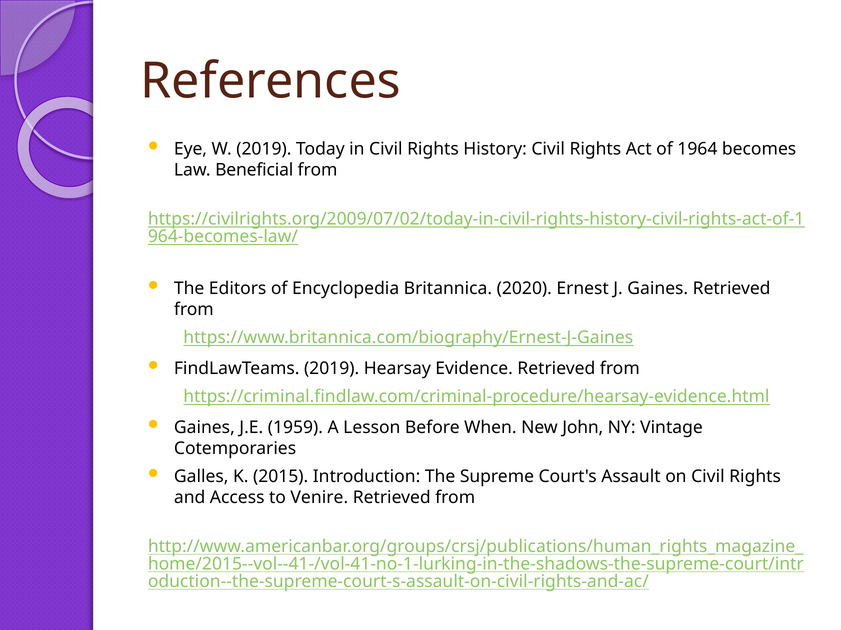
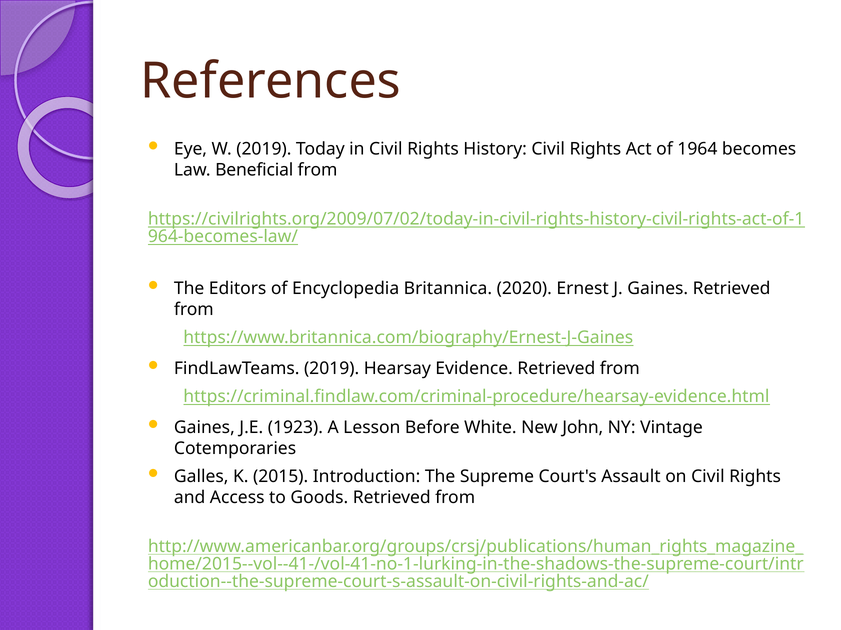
1959: 1959 -> 1923
When: When -> White
Venire: Venire -> Goods
